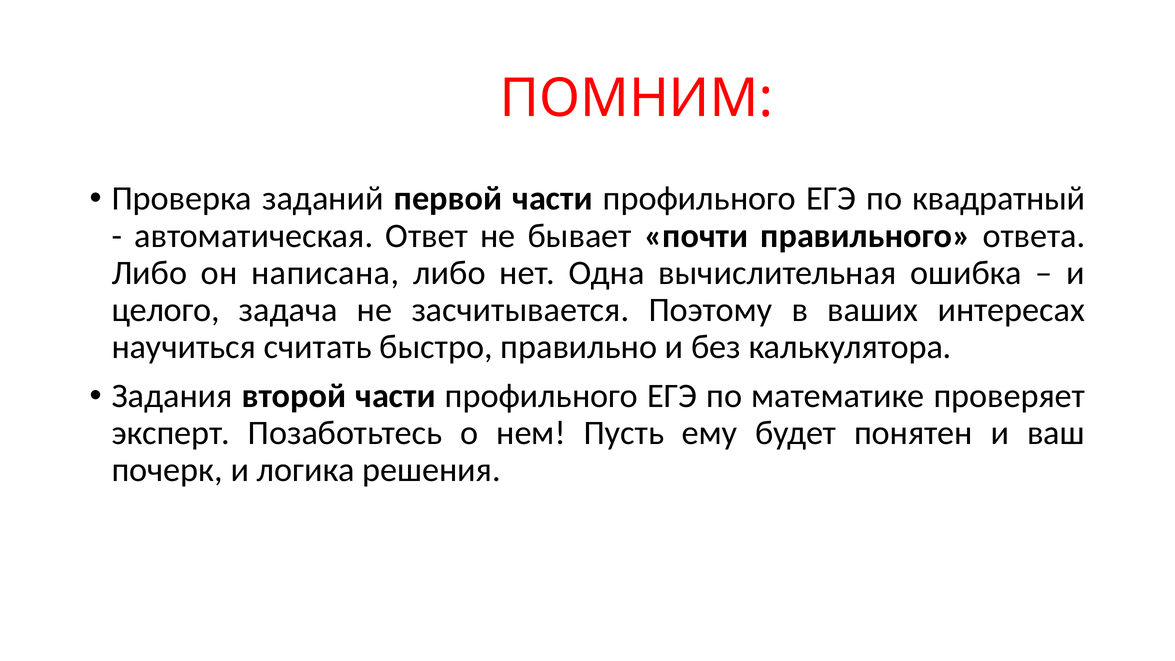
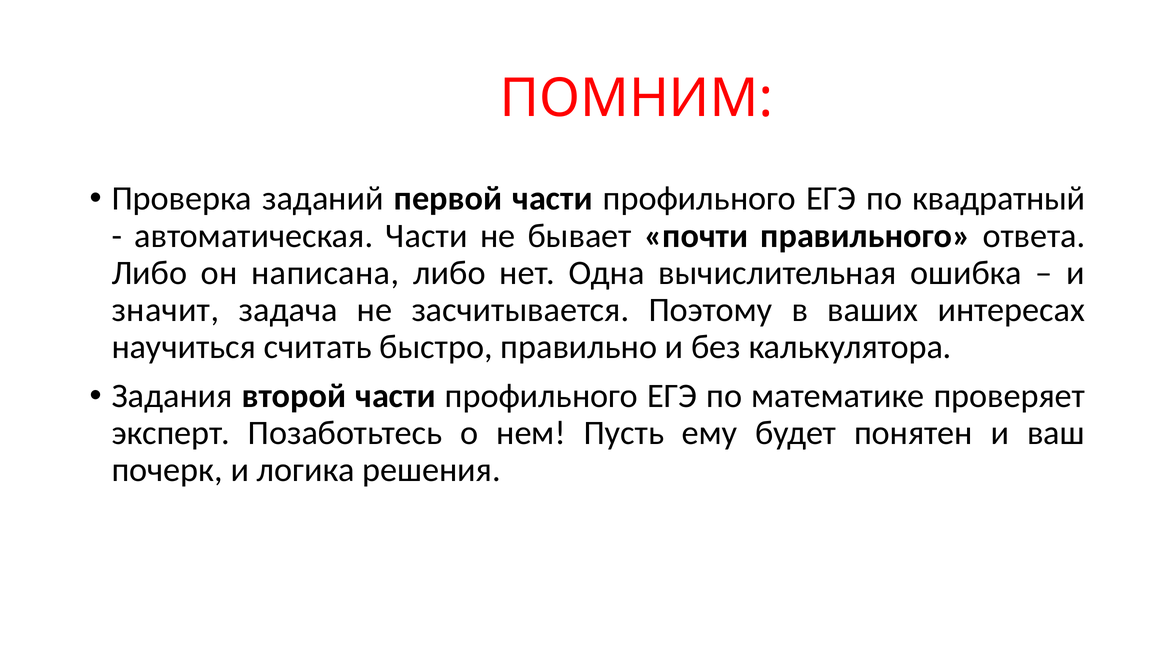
автоматическая Ответ: Ответ -> Части
целого: целого -> значит
